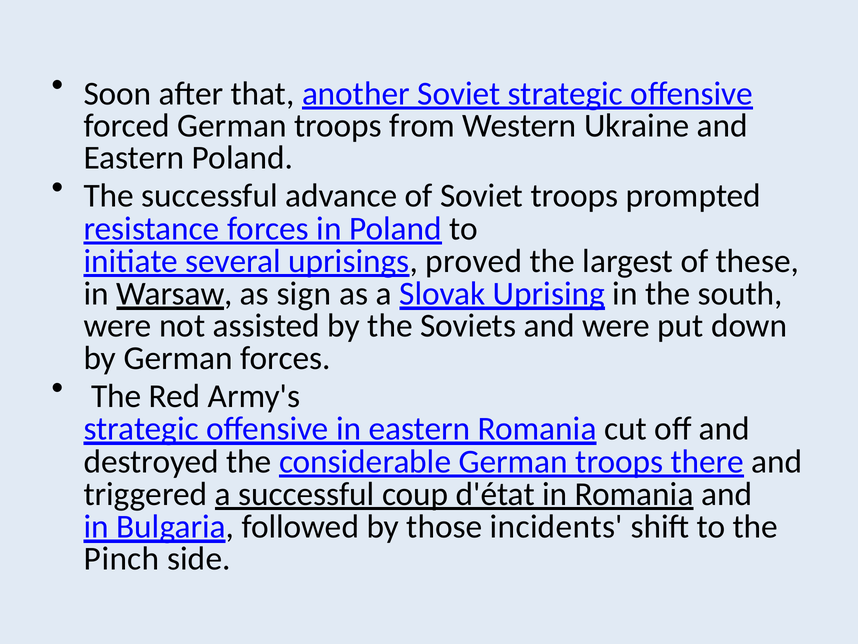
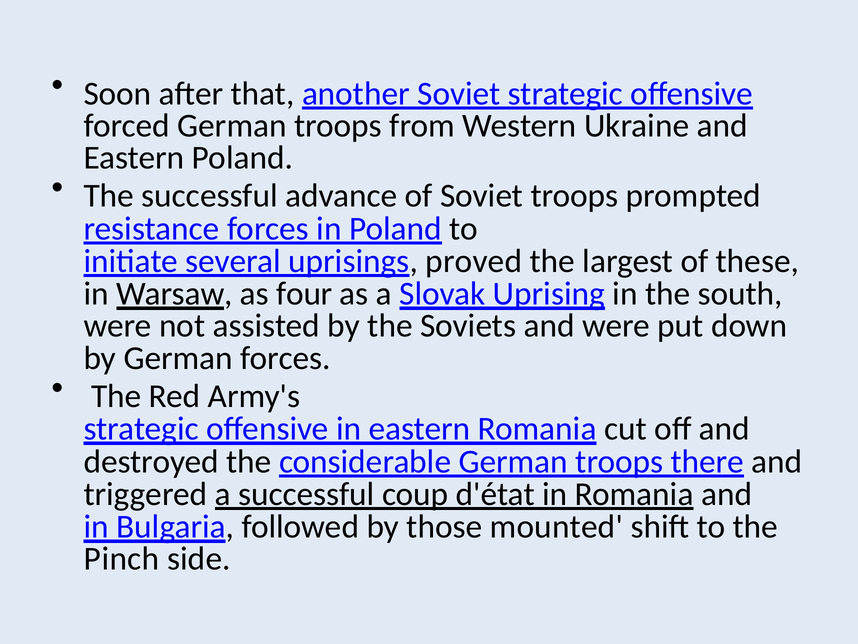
sign: sign -> four
incidents: incidents -> mounted
